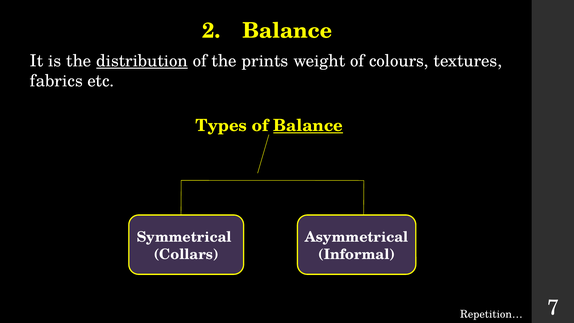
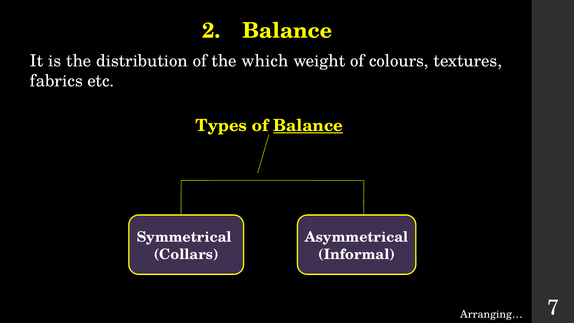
distribution underline: present -> none
prints: prints -> which
Repetition…: Repetition… -> Arranging…
